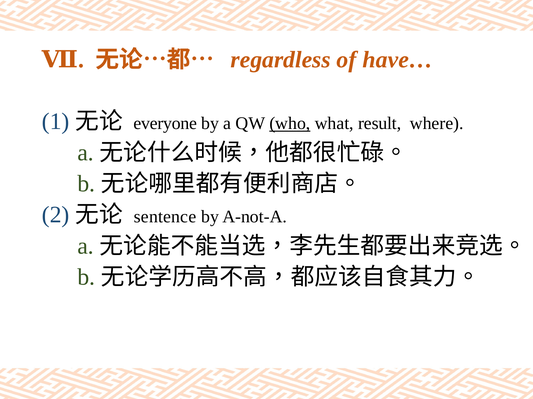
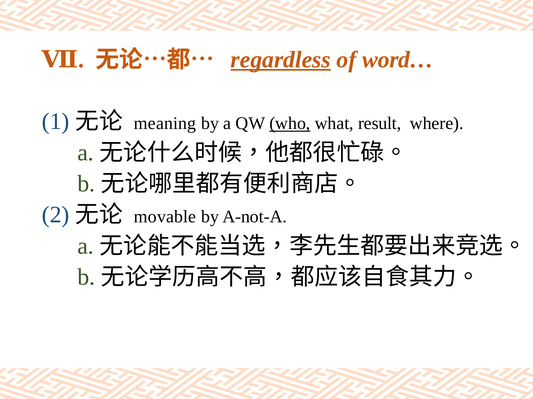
regardless underline: none -> present
have…: have… -> word…
everyone: everyone -> meaning
sentence: sentence -> movable
